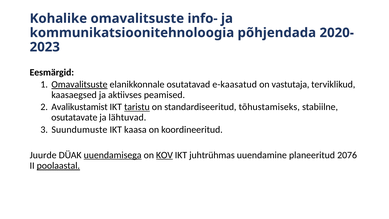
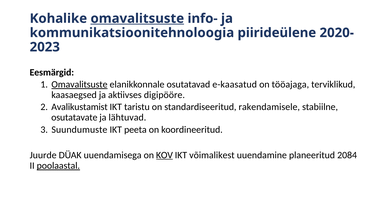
omavalitsuste at (137, 18) underline: none -> present
põhjendada: põhjendada -> piirideülene
vastutaja: vastutaja -> tööajaga
peamised: peamised -> digipööre
taristu underline: present -> none
tõhustamiseks: tõhustamiseks -> rakendamisele
kaasa: kaasa -> peeta
uuendamisega underline: present -> none
juhtrühmas: juhtrühmas -> võimalikest
2076: 2076 -> 2084
